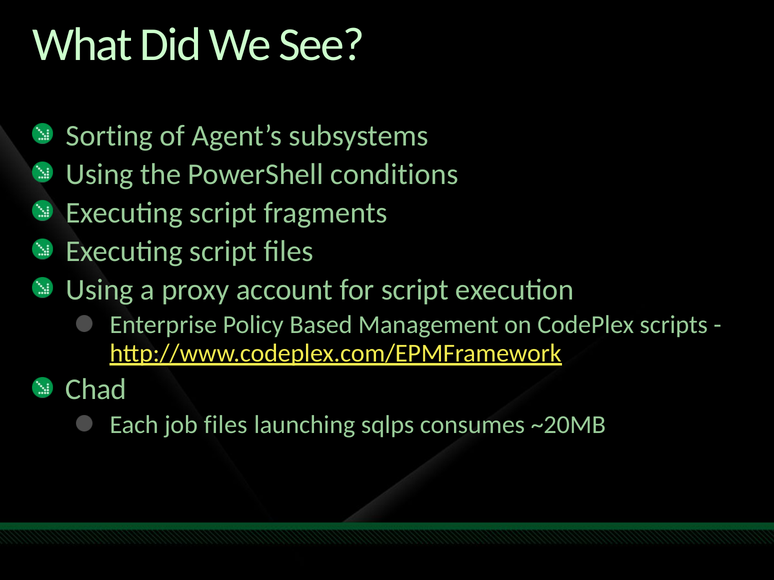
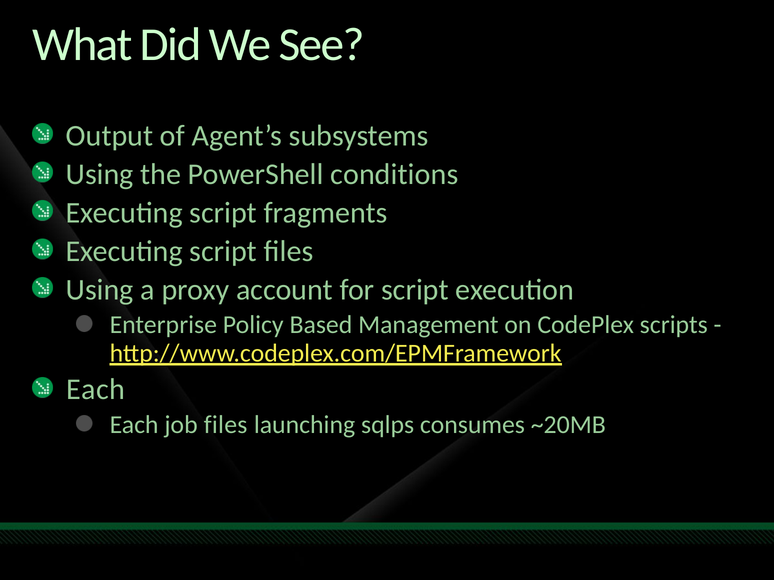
Sorting: Sorting -> Output
Chad at (96, 390): Chad -> Each
